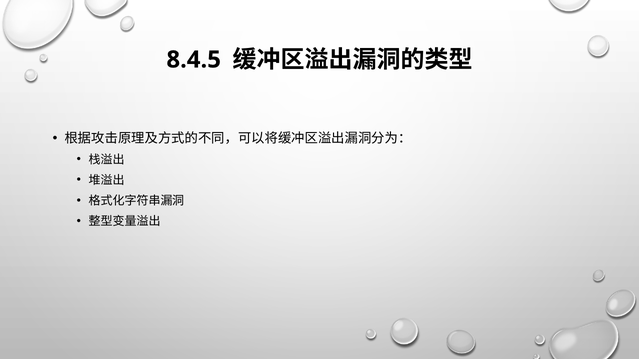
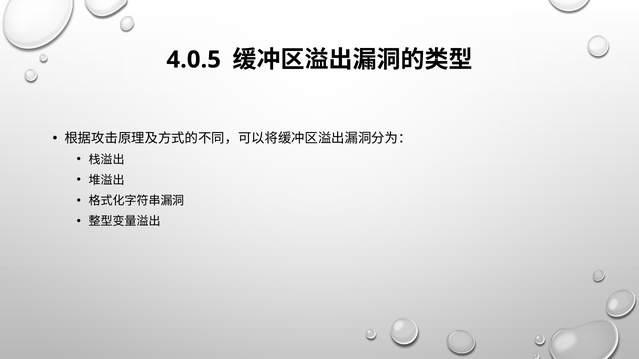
8.4.5: 8.4.5 -> 4.0.5
